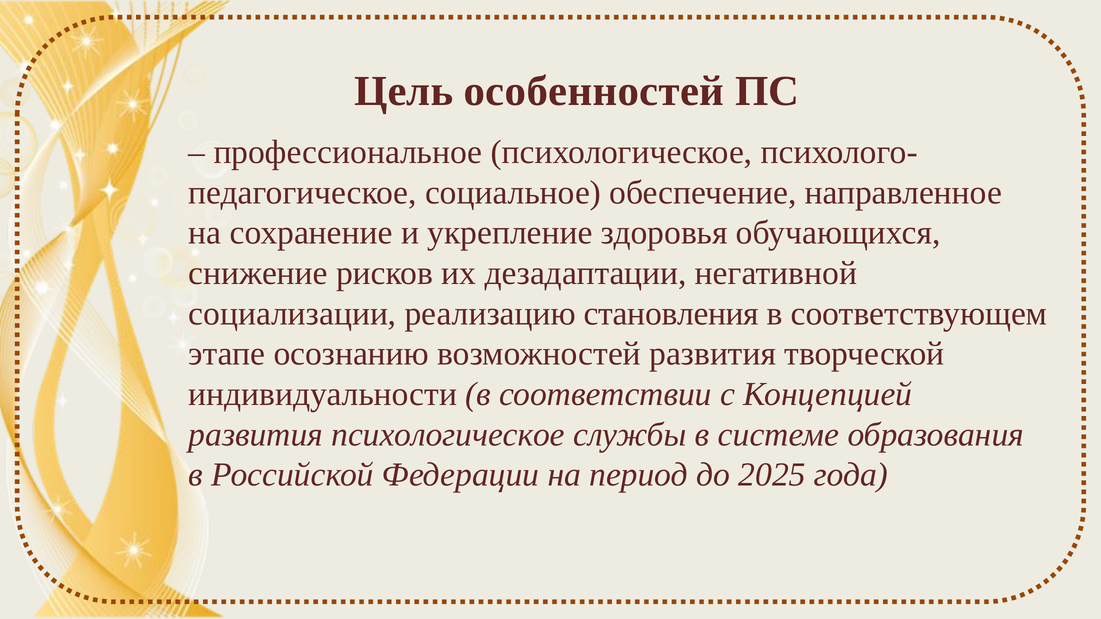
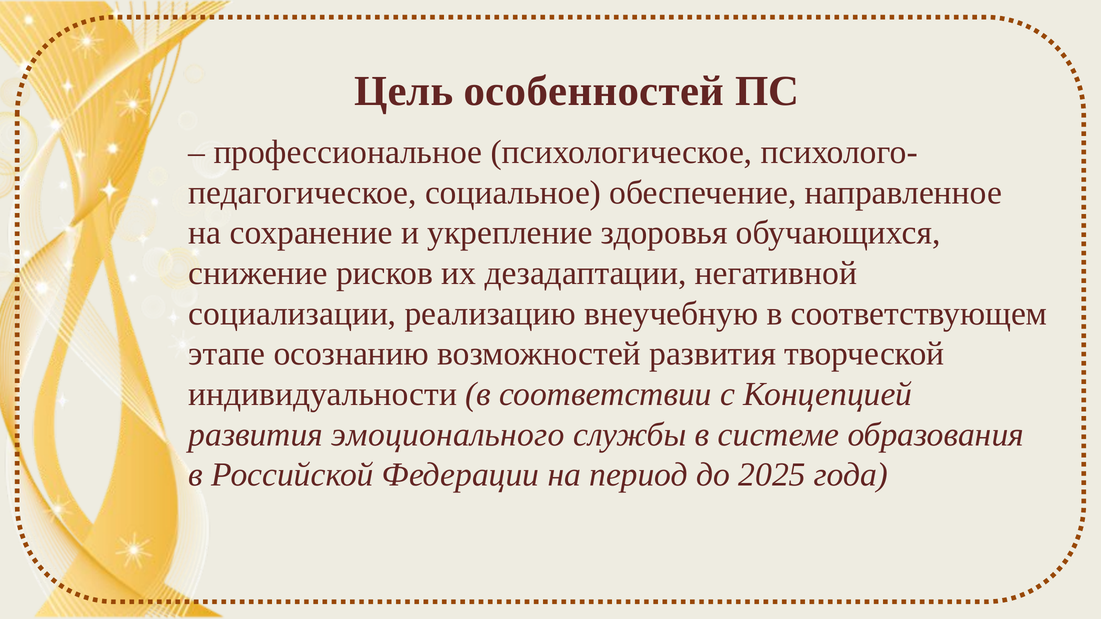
становления: становления -> внеучебную
развития психологическое: психологическое -> эмоционального
